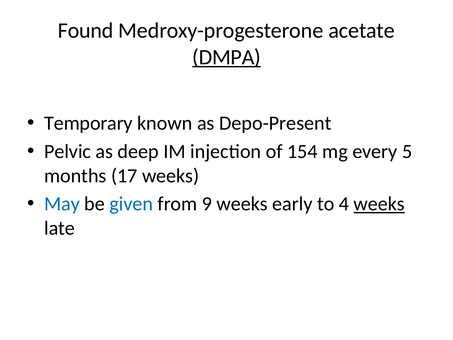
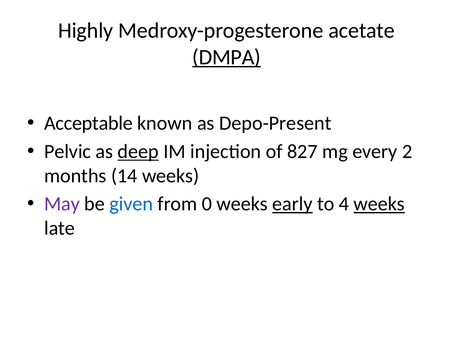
Found: Found -> Highly
Temporary: Temporary -> Acceptable
deep underline: none -> present
154: 154 -> 827
5: 5 -> 2
17: 17 -> 14
May colour: blue -> purple
9: 9 -> 0
early underline: none -> present
